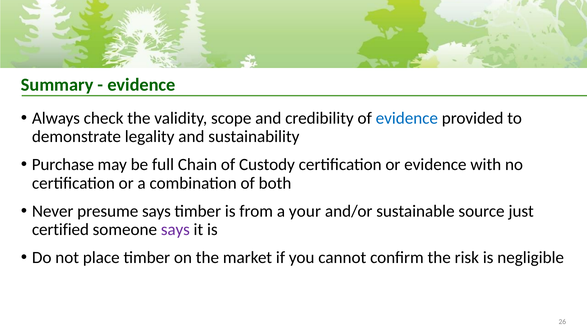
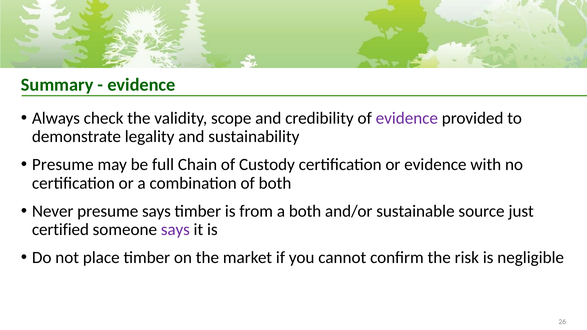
evidence at (407, 118) colour: blue -> purple
Purchase at (63, 165): Purchase -> Presume
a your: your -> both
